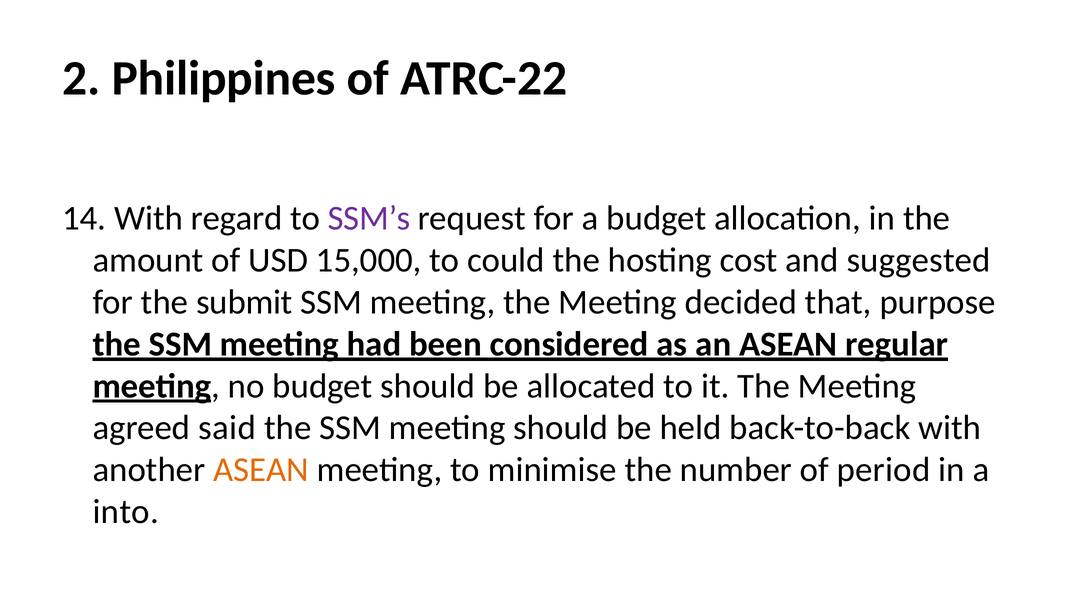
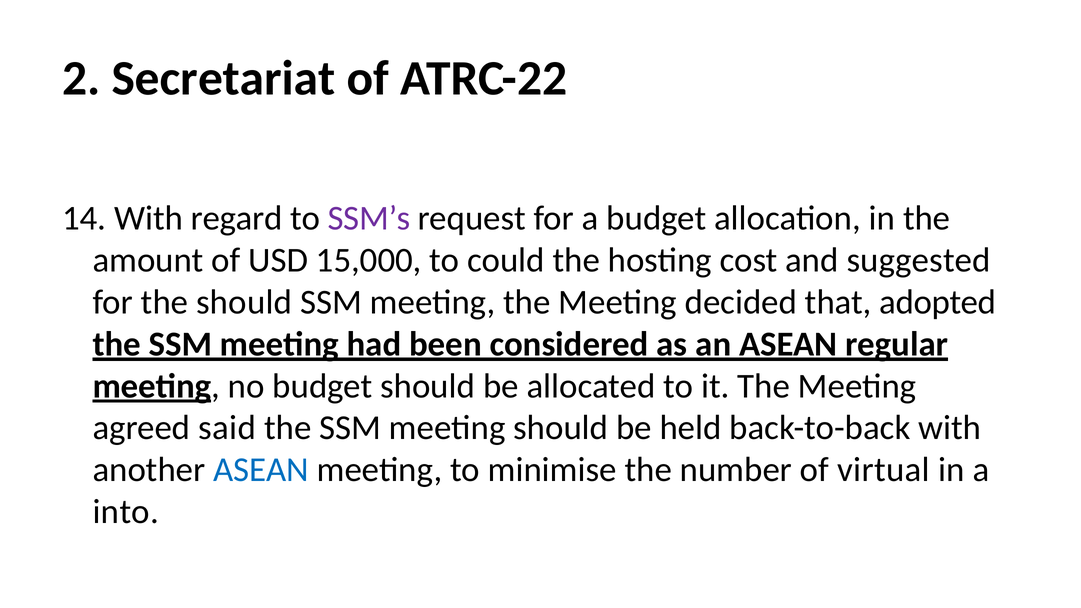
Philippines: Philippines -> Secretariat
the submit: submit -> should
purpose: purpose -> adopted
ASEAN at (261, 470) colour: orange -> blue
period: period -> virtual
